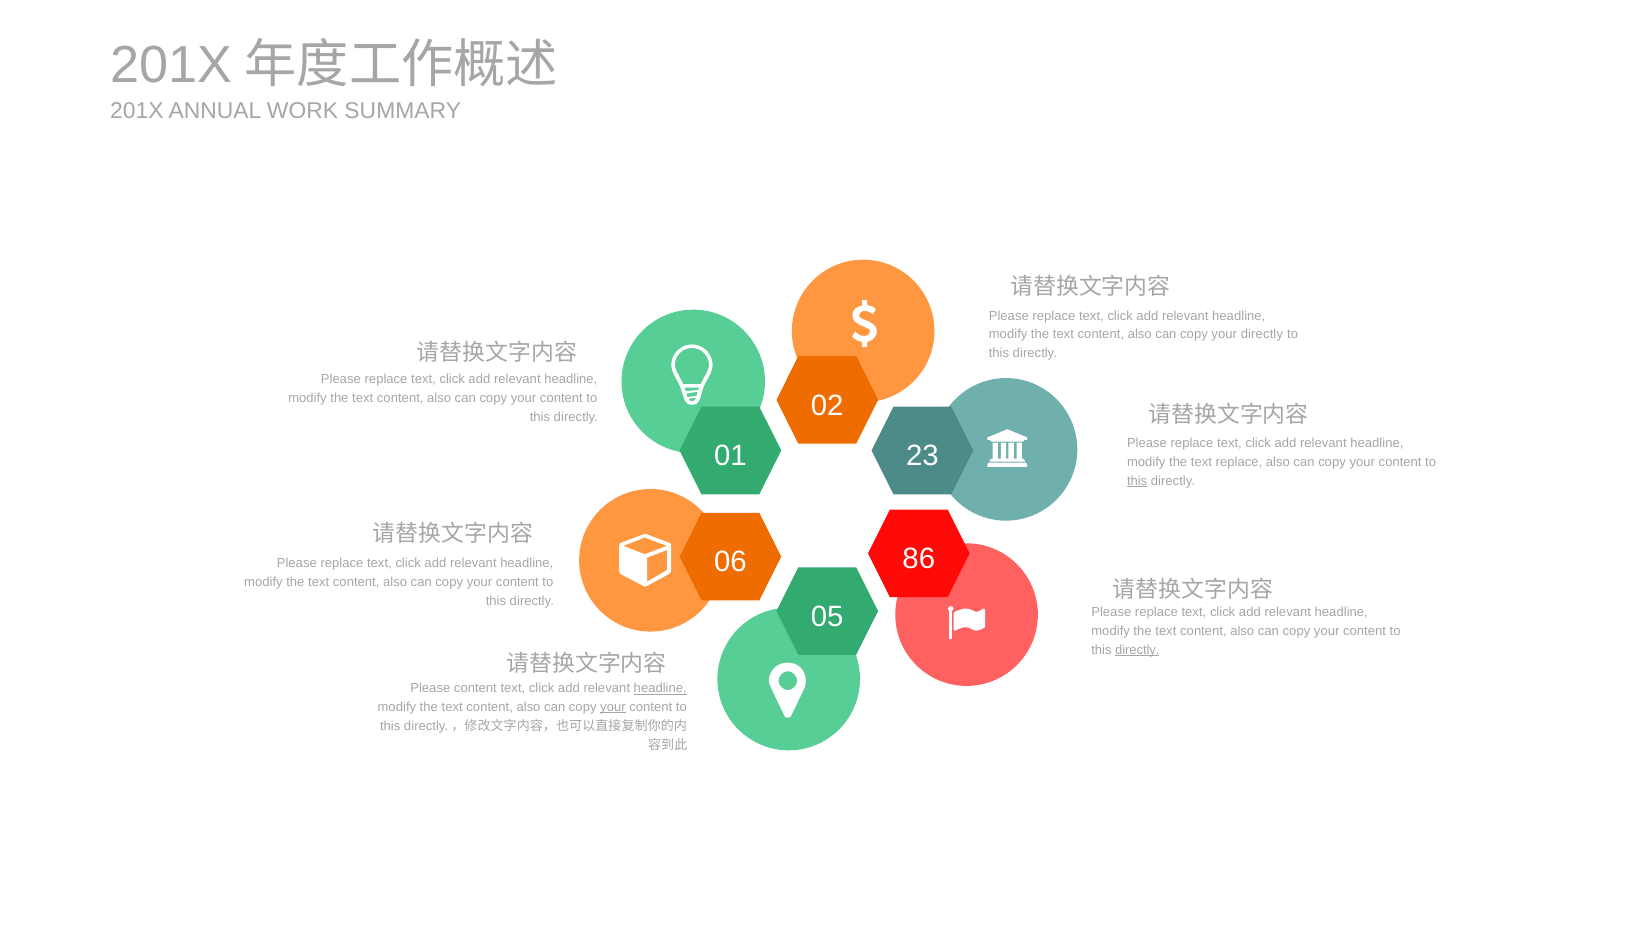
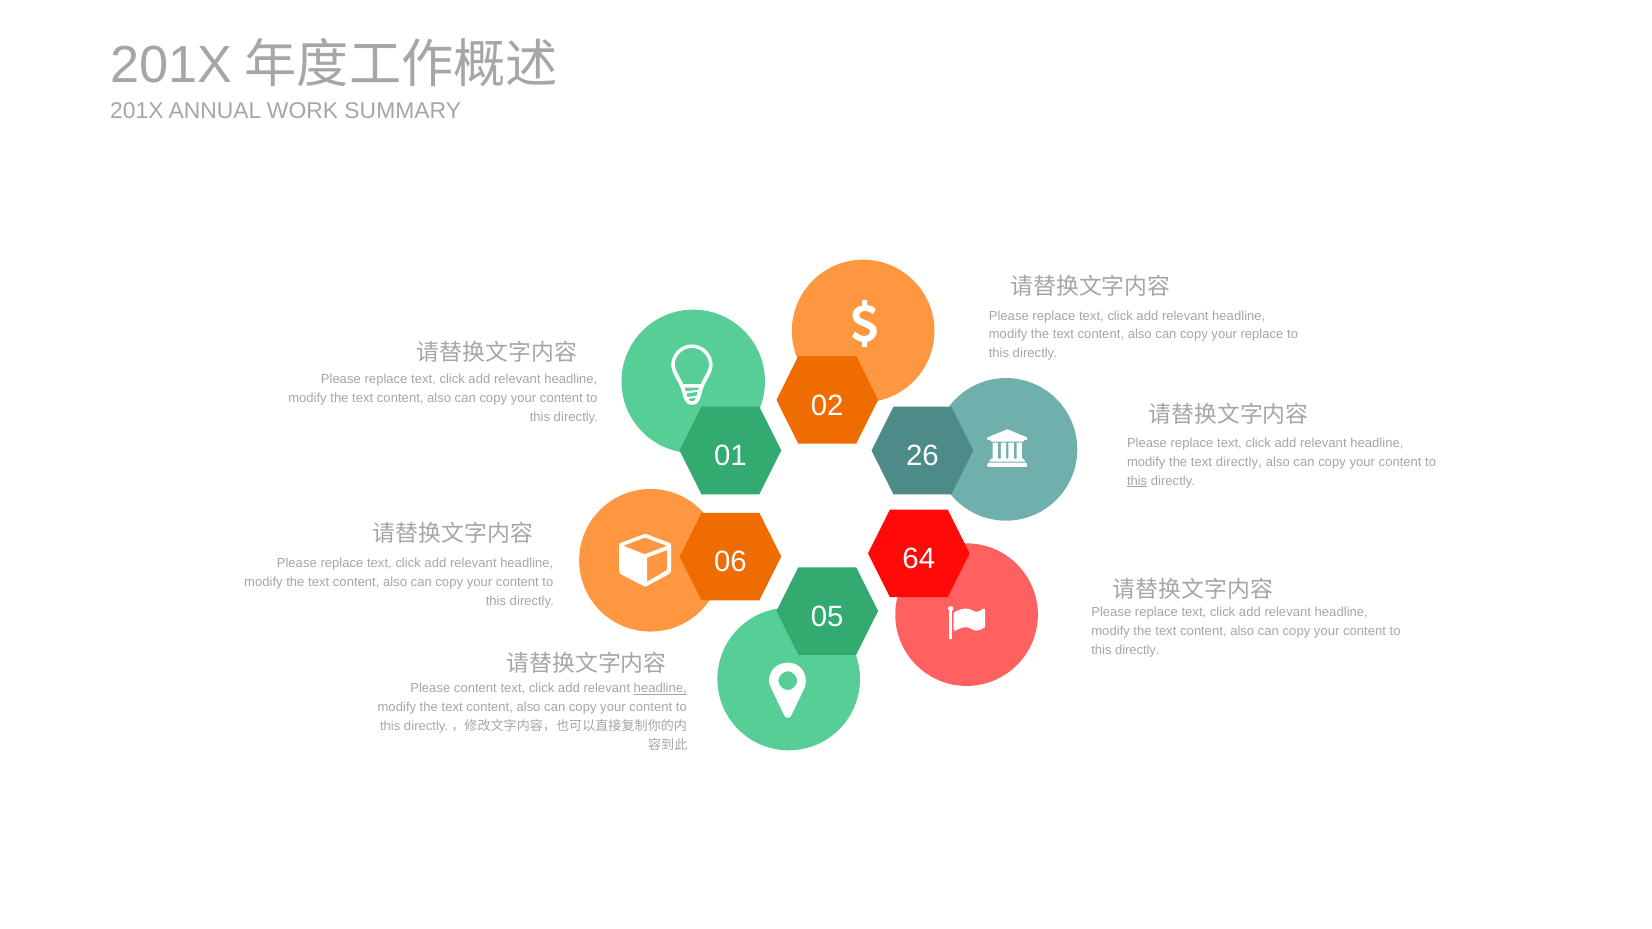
your directly: directly -> replace
23: 23 -> 26
text replace: replace -> directly
86: 86 -> 64
directly at (1137, 650) underline: present -> none
your at (613, 707) underline: present -> none
